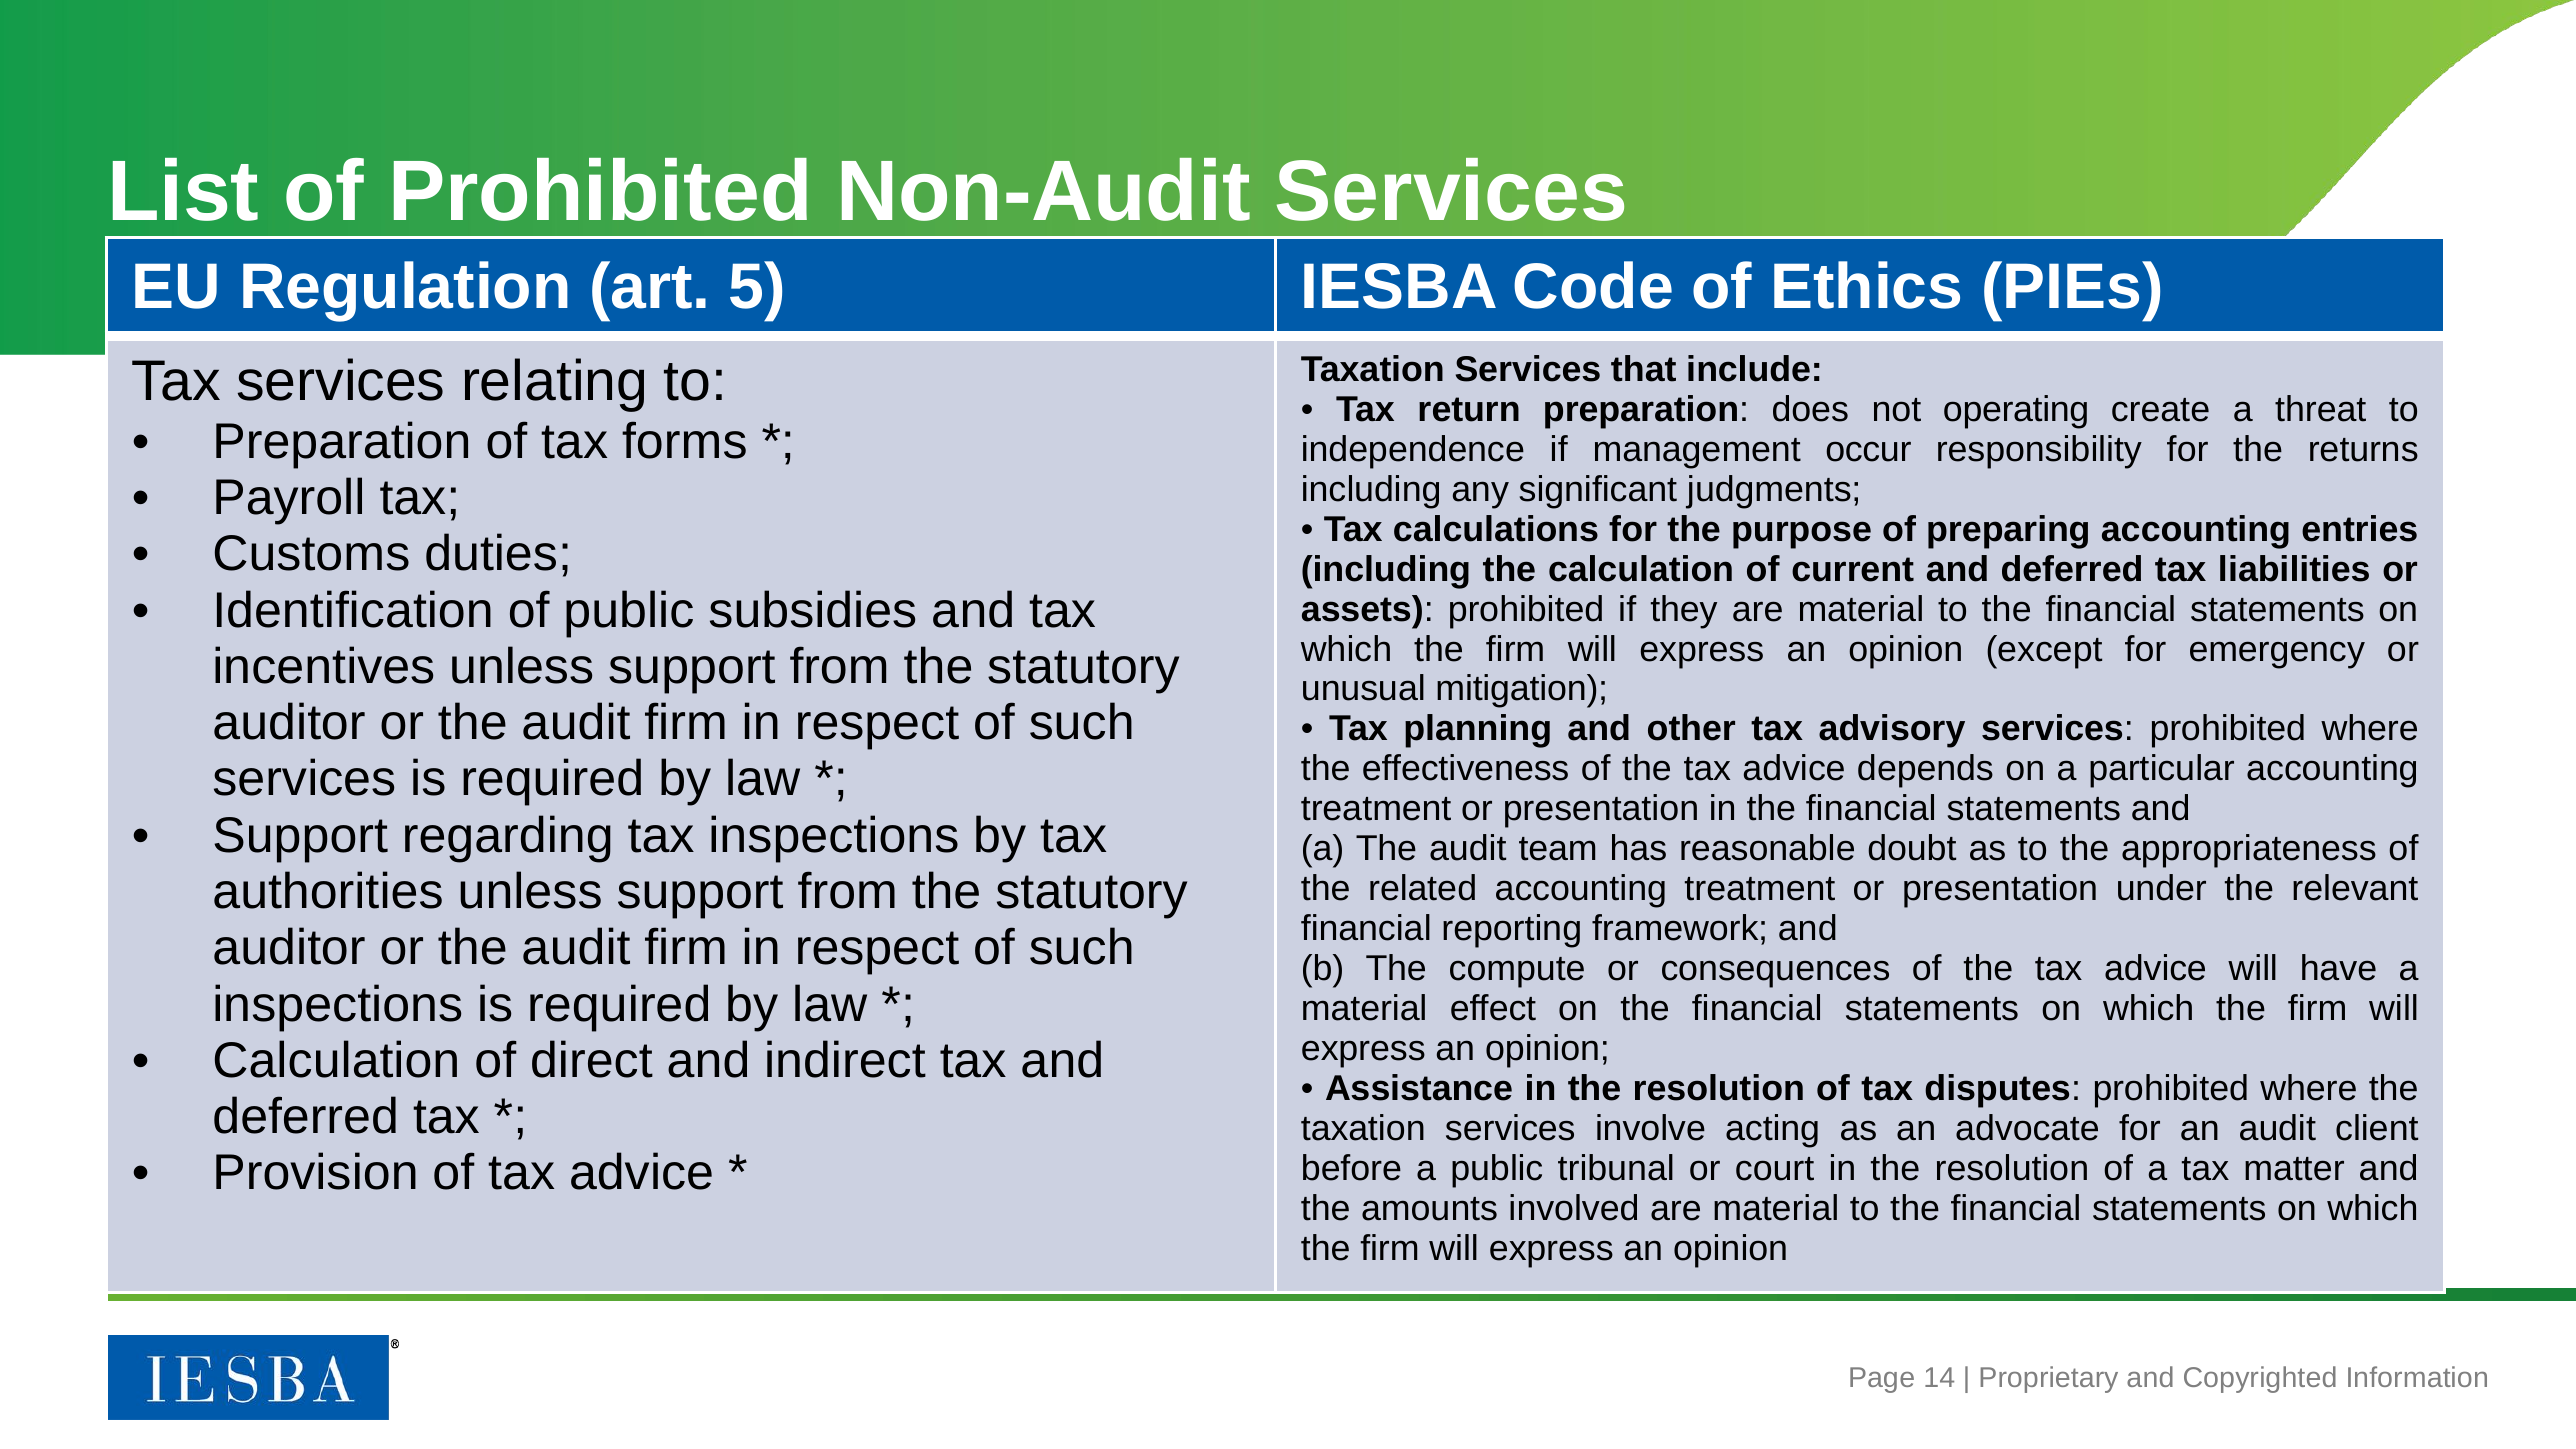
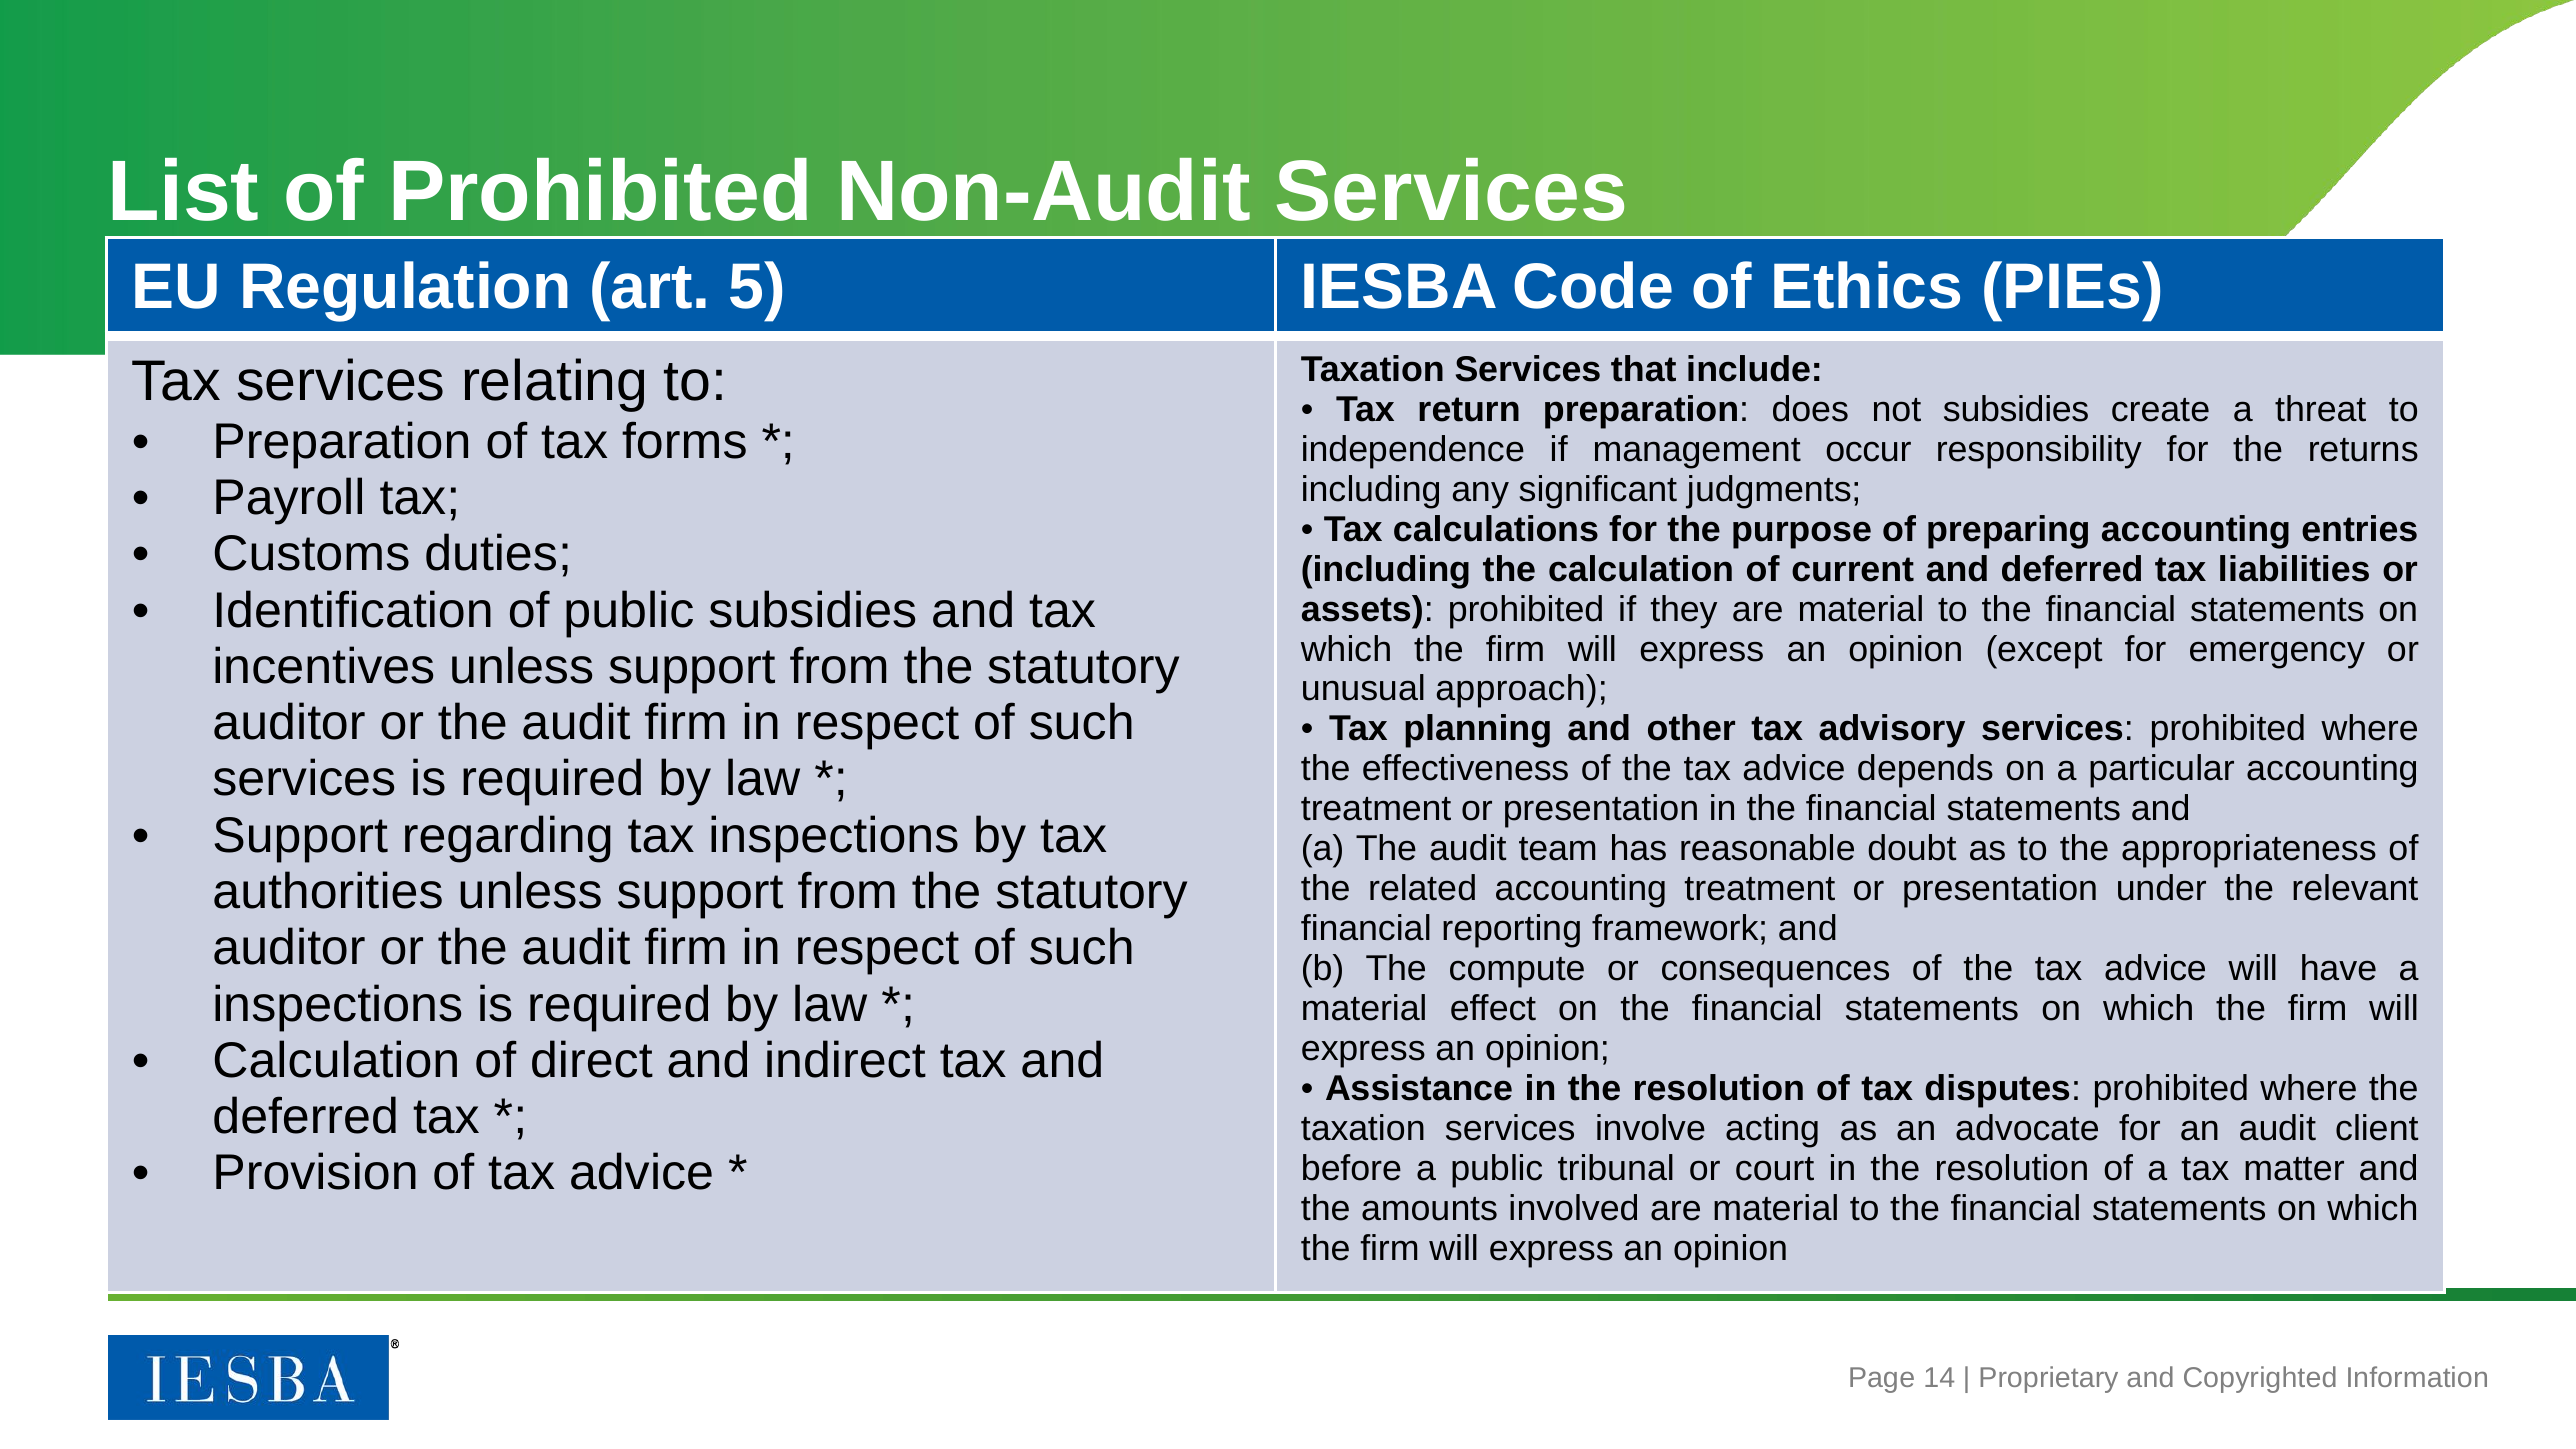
not operating: operating -> subsidies
mitigation: mitigation -> approach
